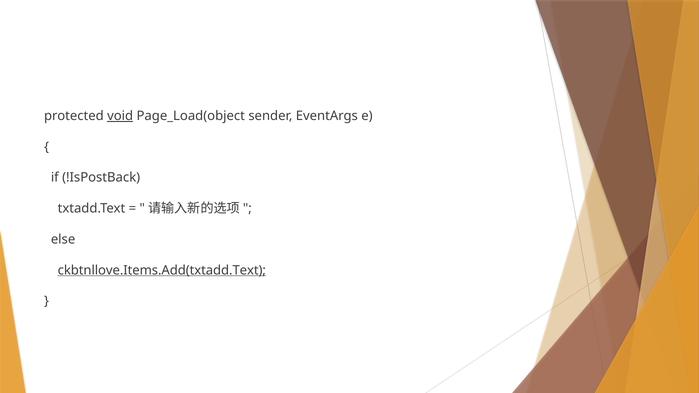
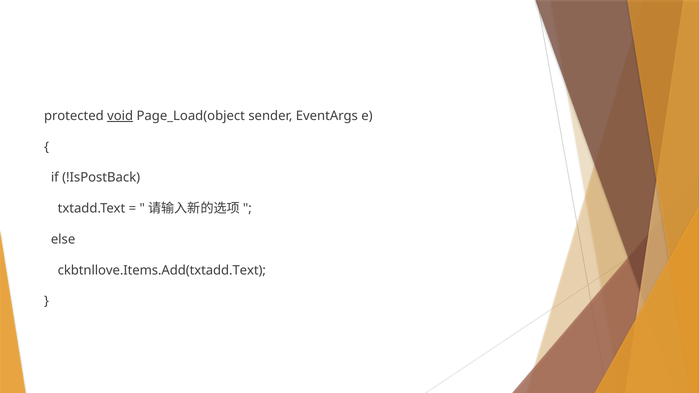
ckbtnllove.Items.Add(txtadd.Text underline: present -> none
